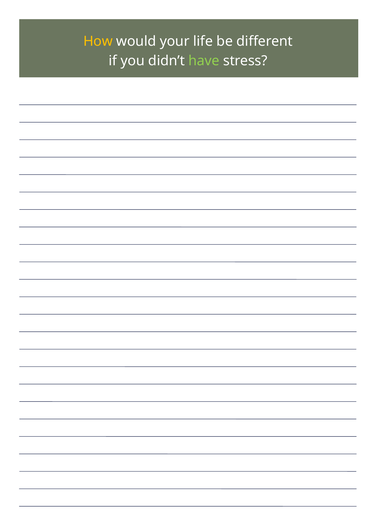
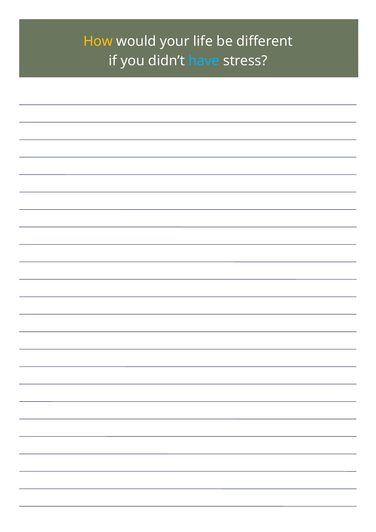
have colour: light green -> light blue
